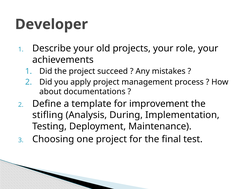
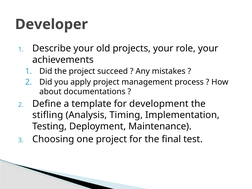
improvement: improvement -> development
During: During -> Timing
